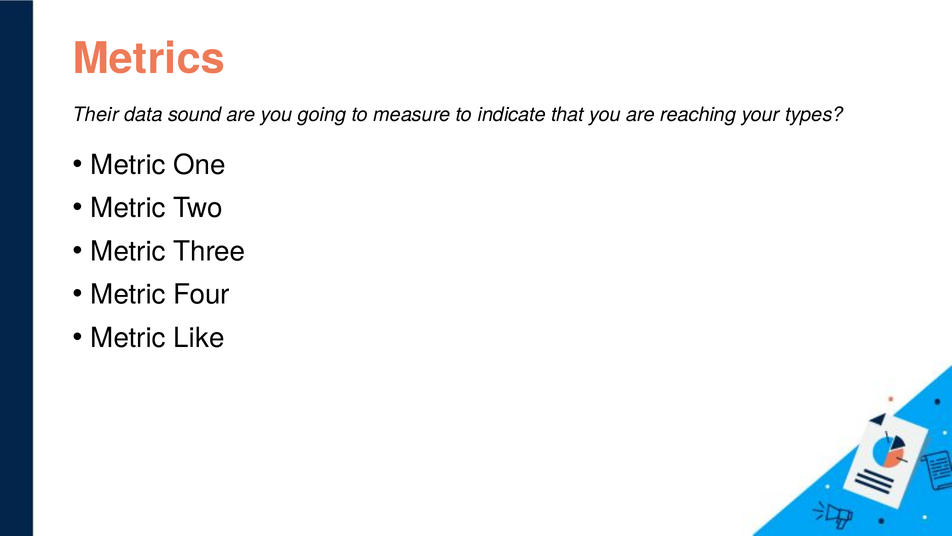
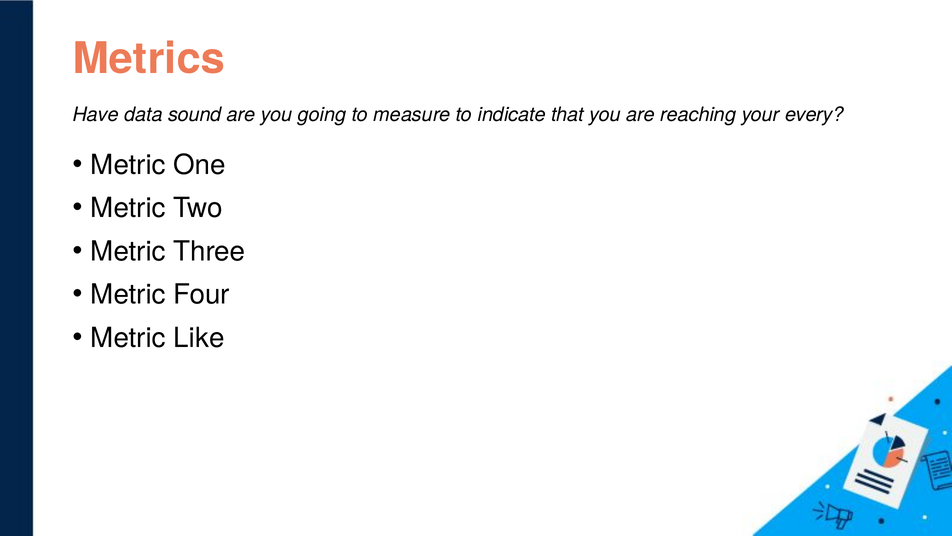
Their: Their -> Have
types: types -> every
